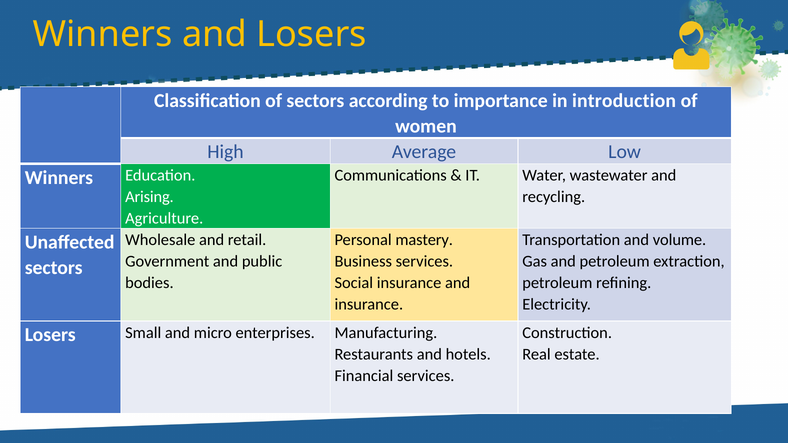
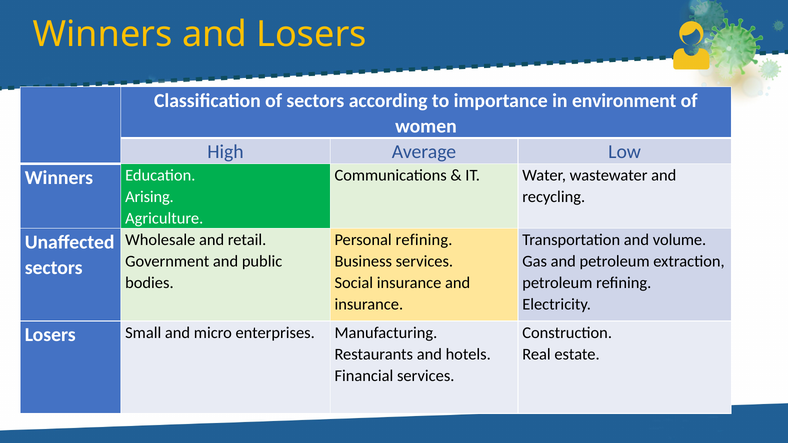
introduction: introduction -> environment
Personal mastery: mastery -> refining
